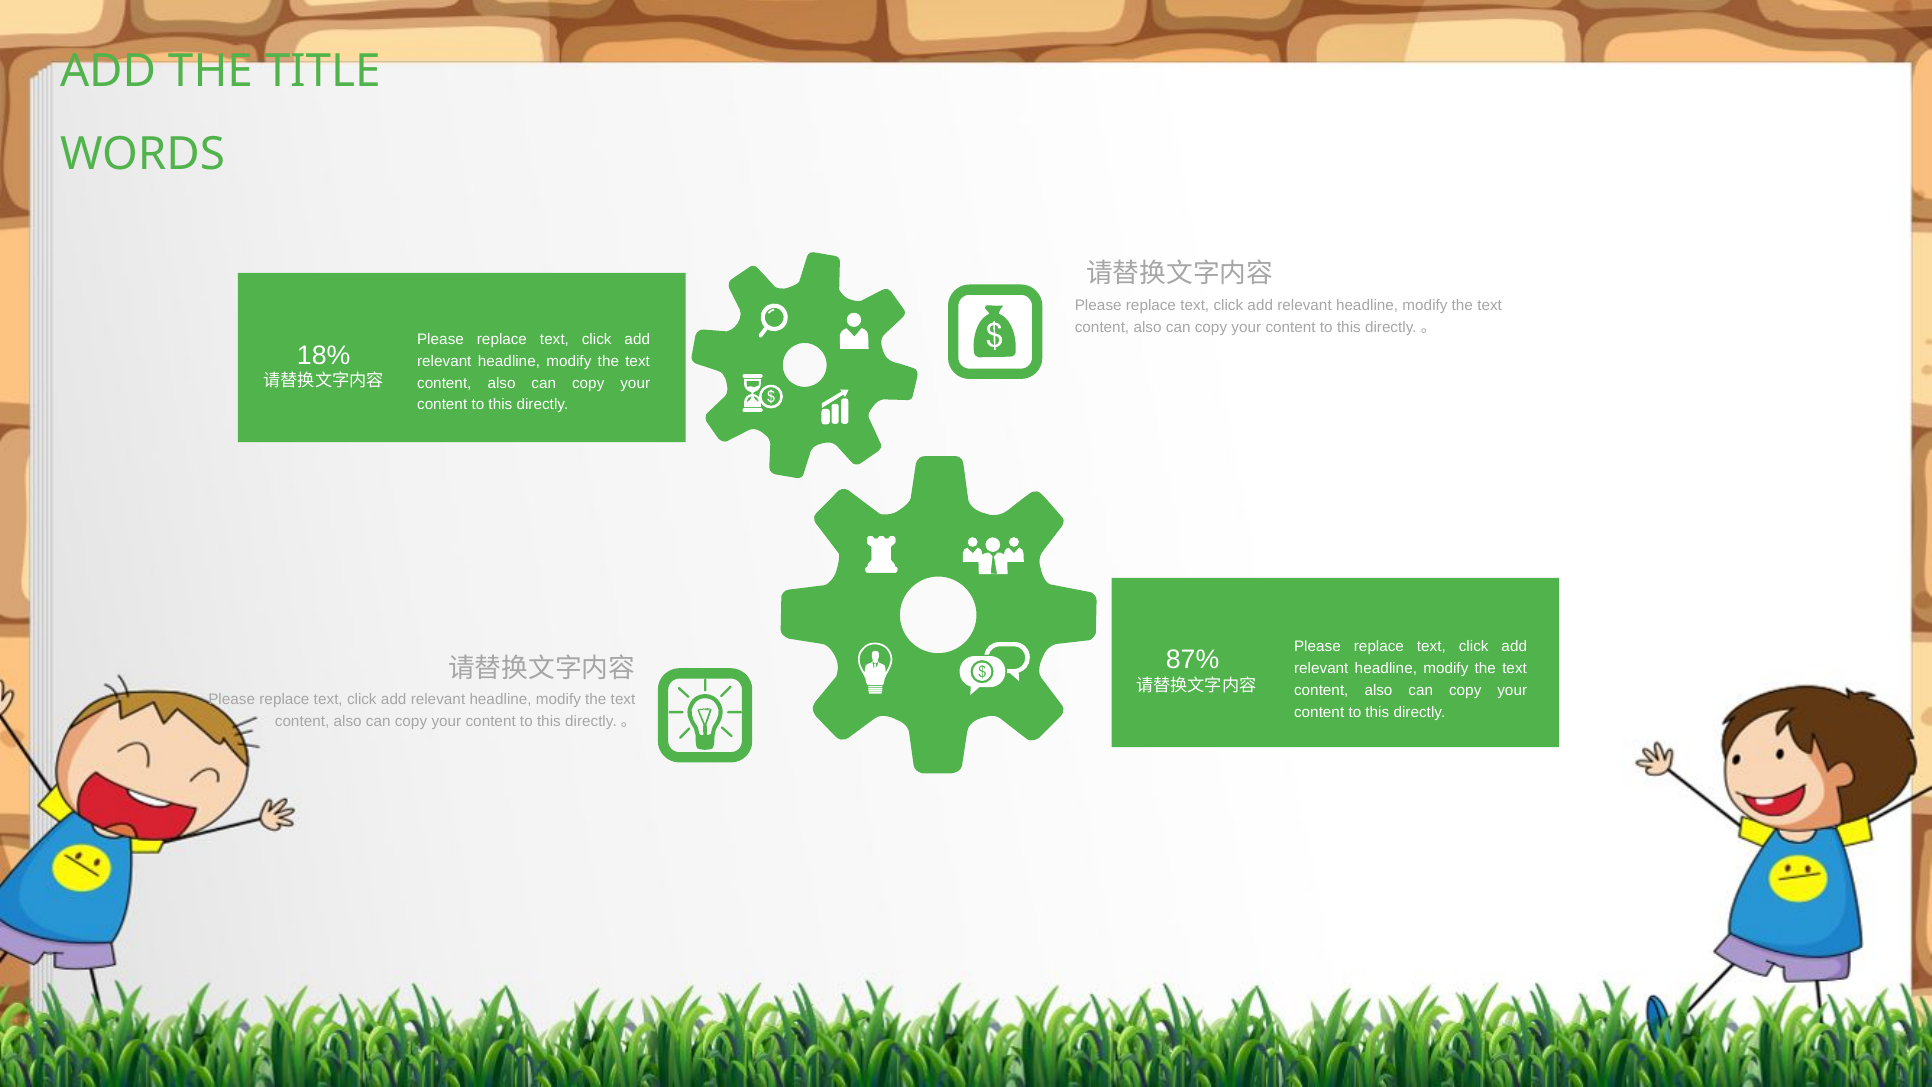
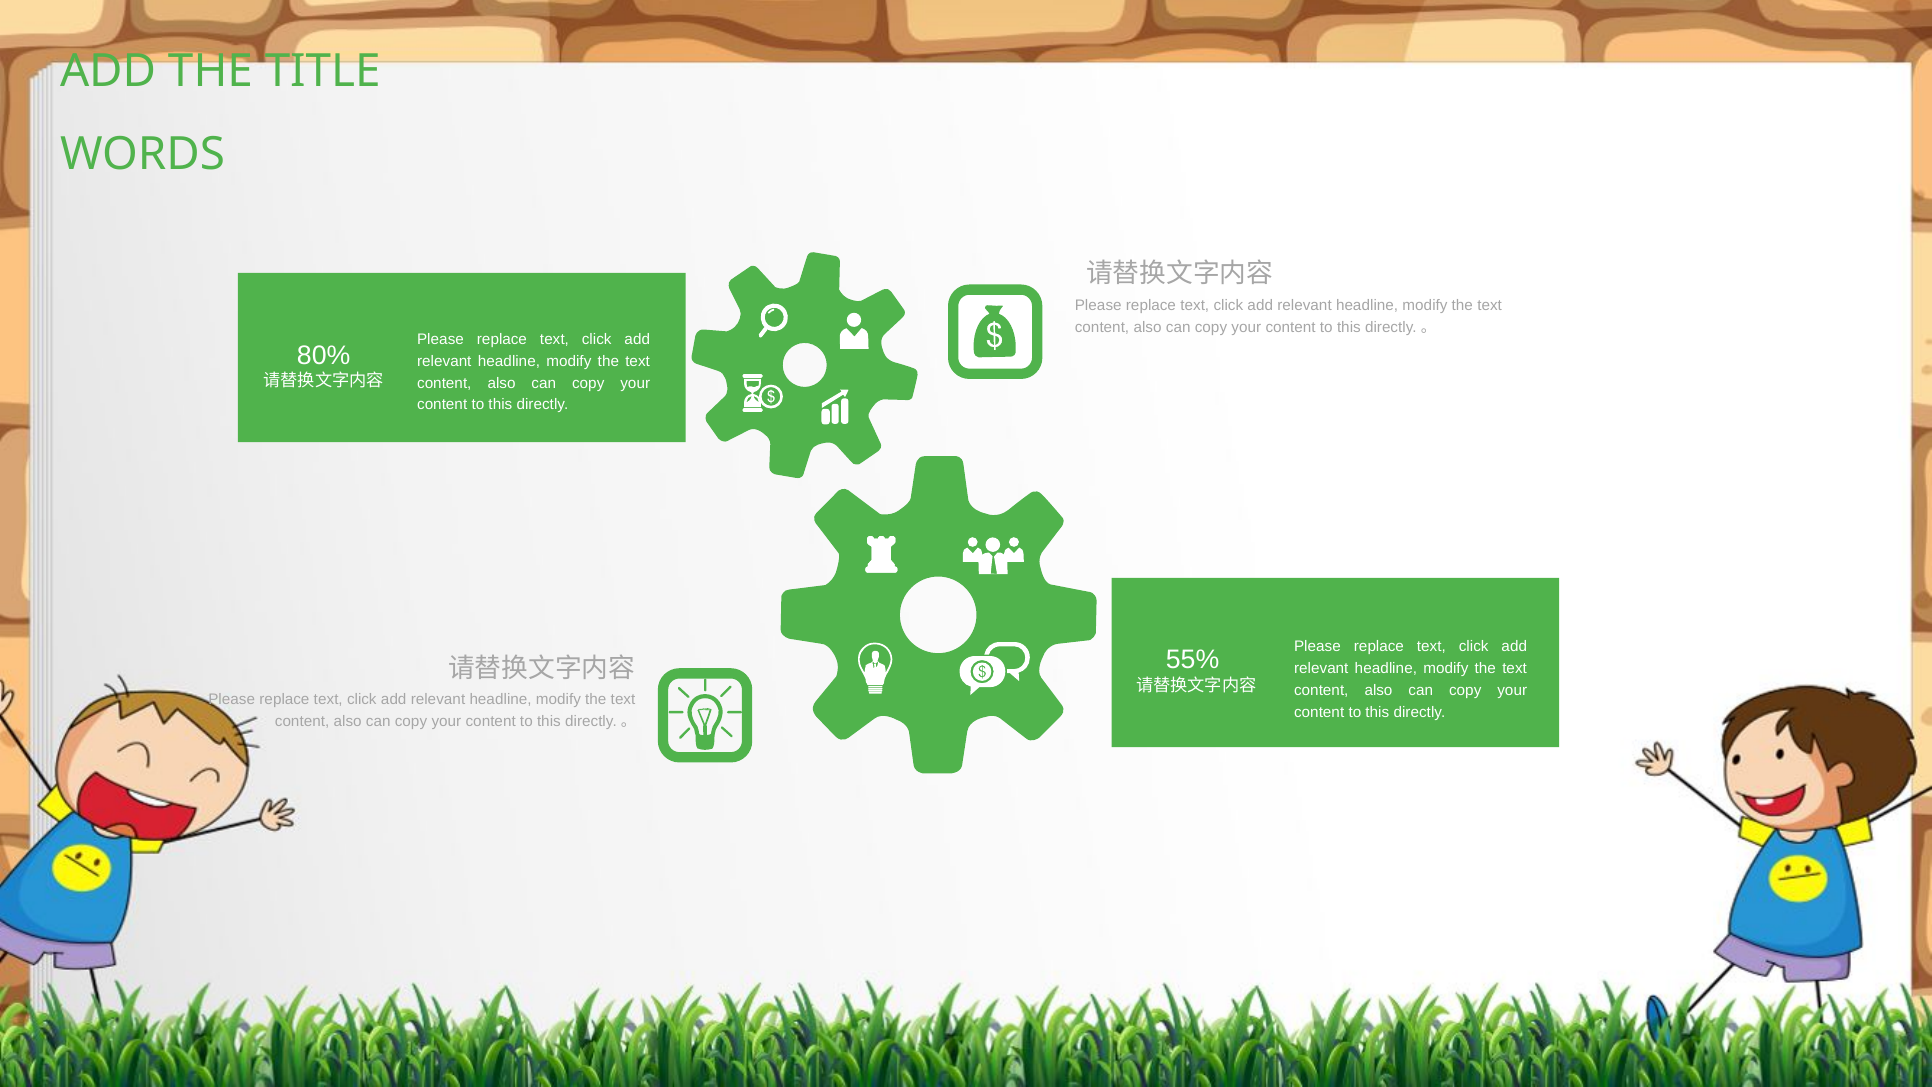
18%: 18% -> 80%
87%: 87% -> 55%
